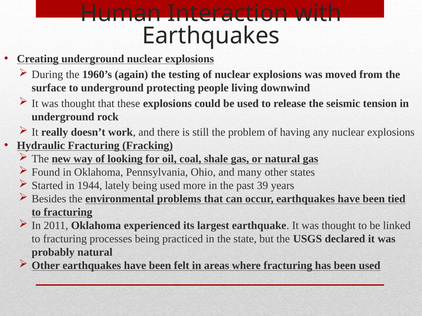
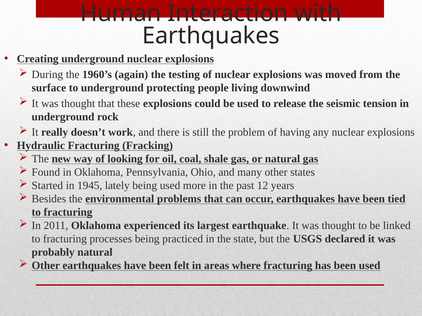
1944: 1944 -> 1945
39: 39 -> 12
